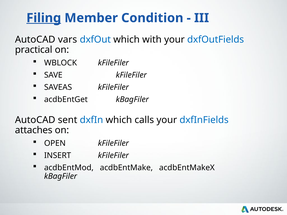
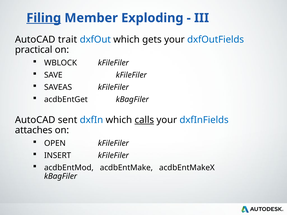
Condition: Condition -> Exploding
vars: vars -> trait
with: with -> gets
calls underline: none -> present
